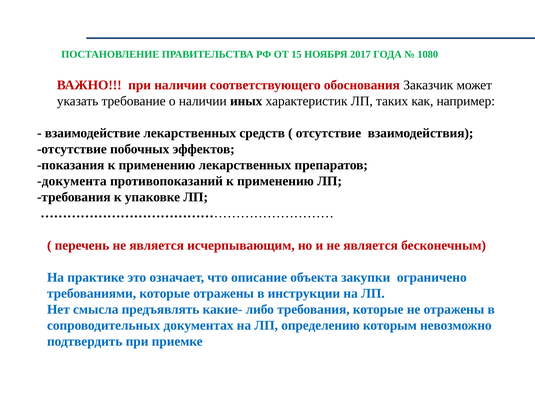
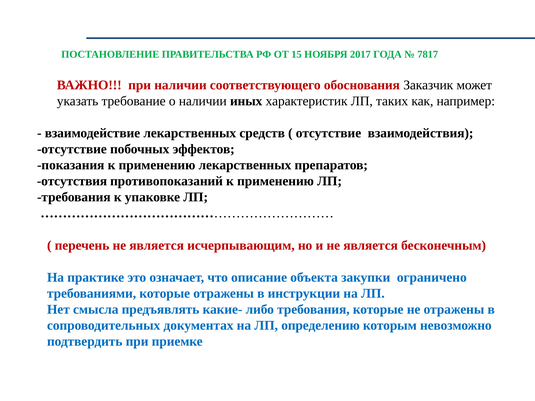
1080: 1080 -> 7817
документа: документа -> отсутствия
